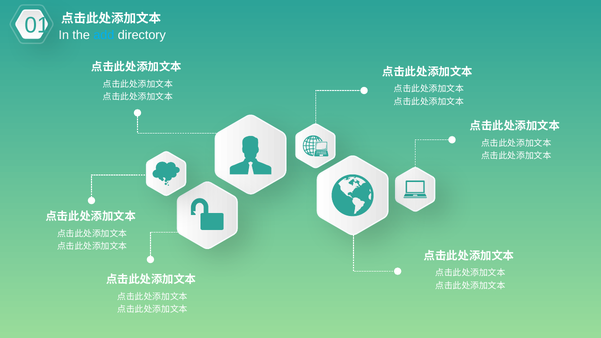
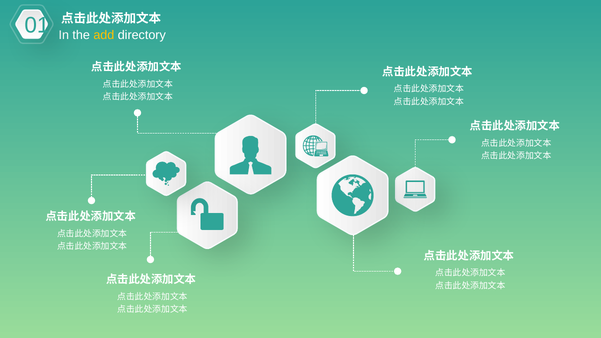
add colour: light blue -> yellow
